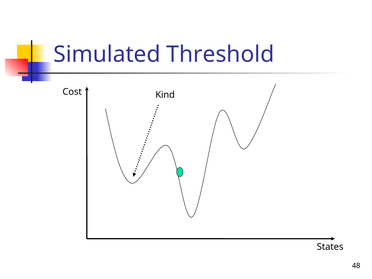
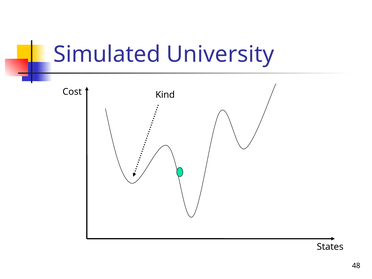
Threshold: Threshold -> University
